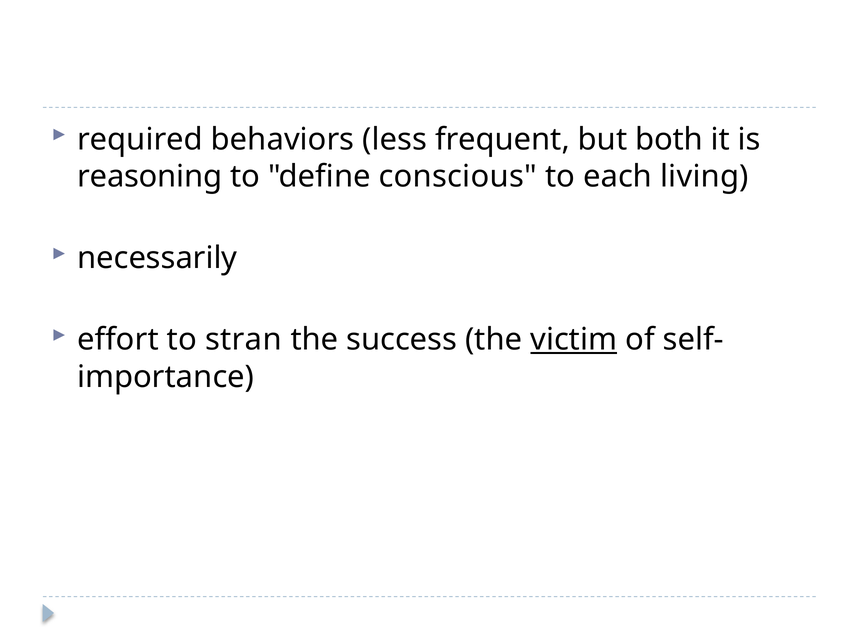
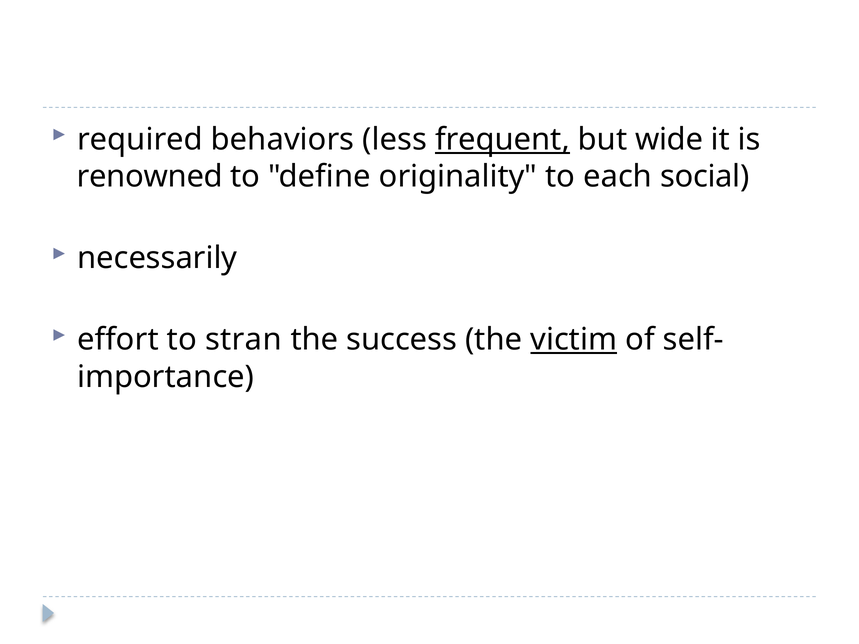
frequent underline: none -> present
both: both -> wide
reasoning: reasoning -> renowned
conscious: conscious -> originality
living: living -> social
